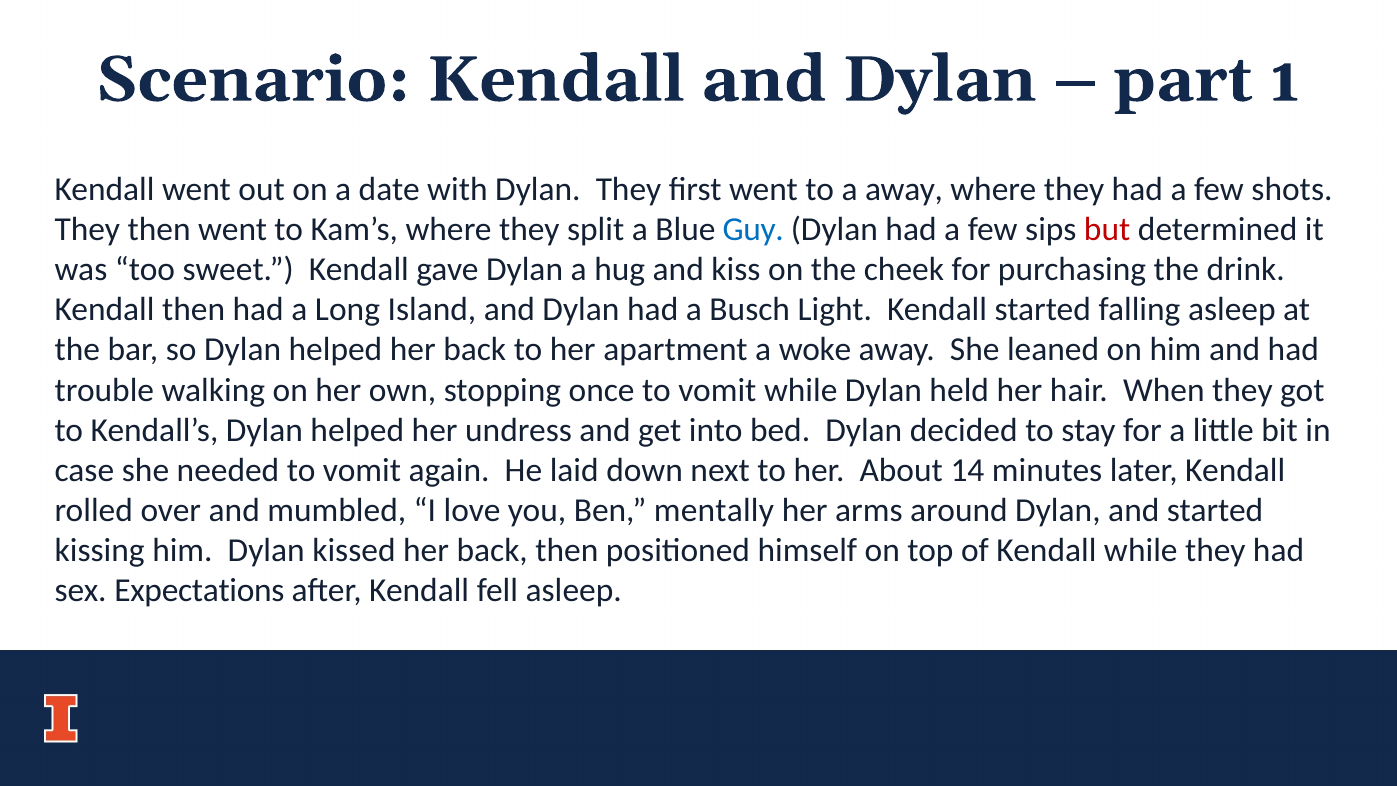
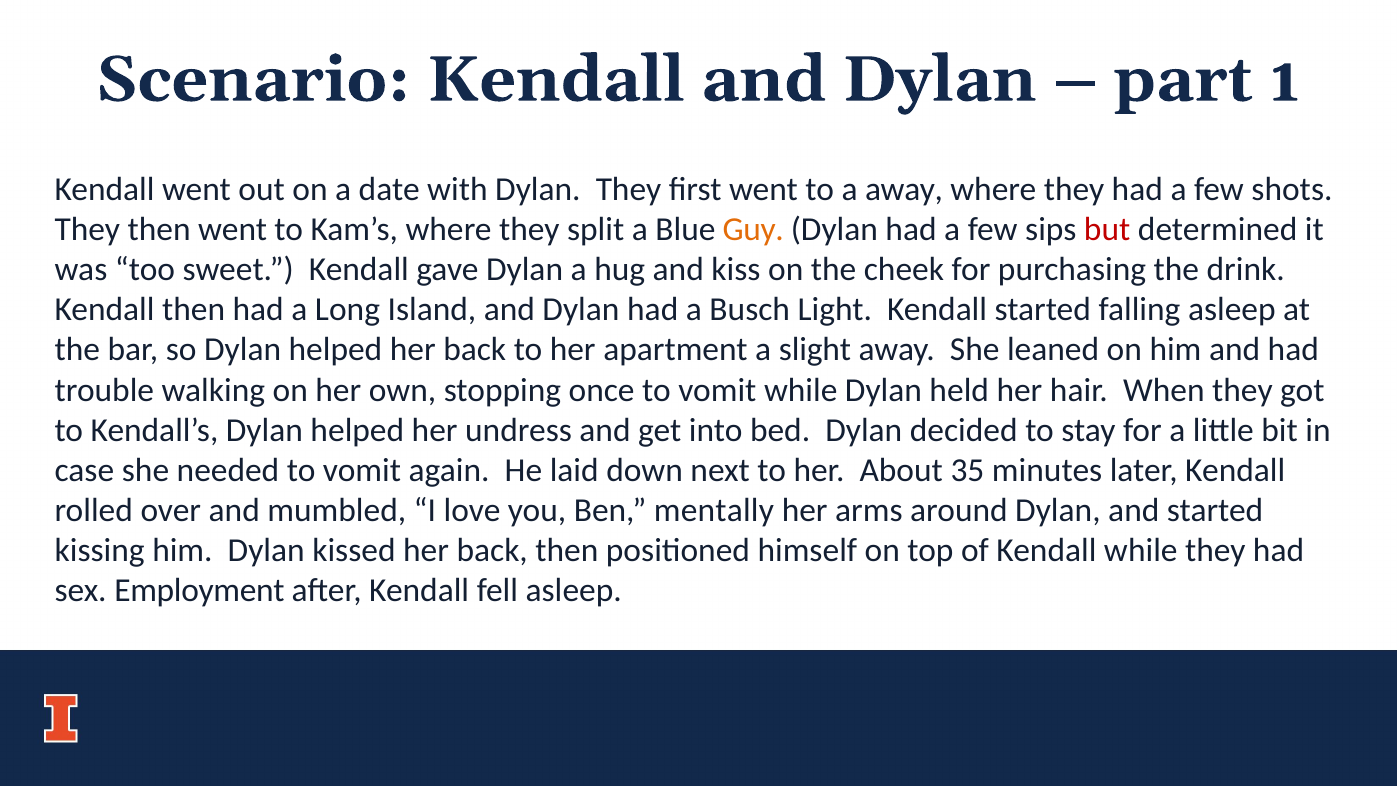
Guy colour: blue -> orange
woke: woke -> slight
14: 14 -> 35
Expectations: Expectations -> Employment
